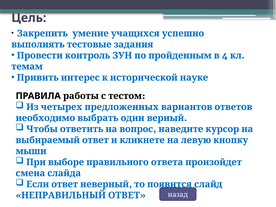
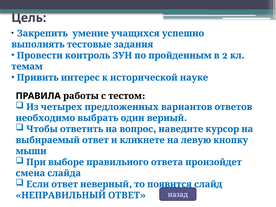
4: 4 -> 2
